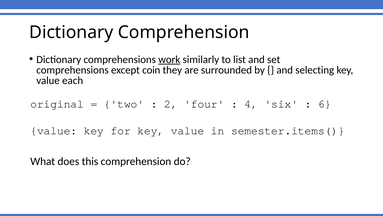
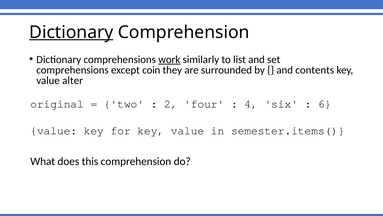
Dictionary at (71, 32) underline: none -> present
selecting: selecting -> contents
each: each -> alter
